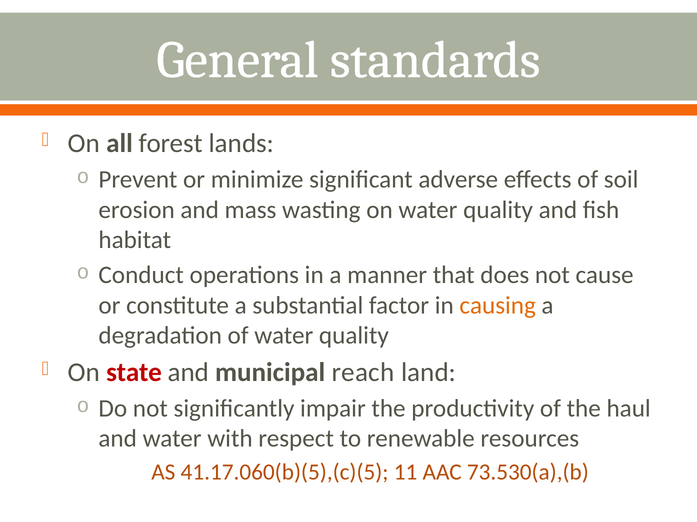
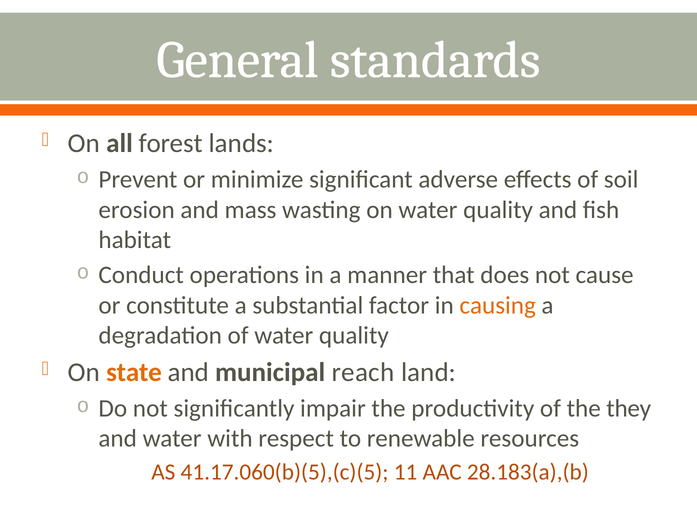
state colour: red -> orange
haul: haul -> they
73.530(a),(b: 73.530(a),(b -> 28.183(a),(b
